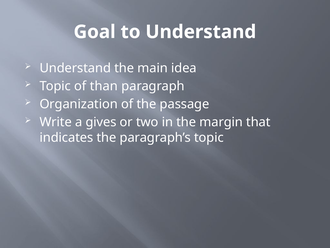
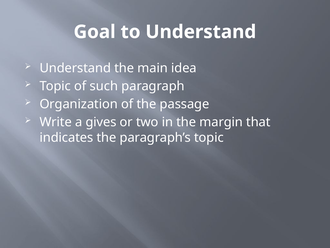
than: than -> such
